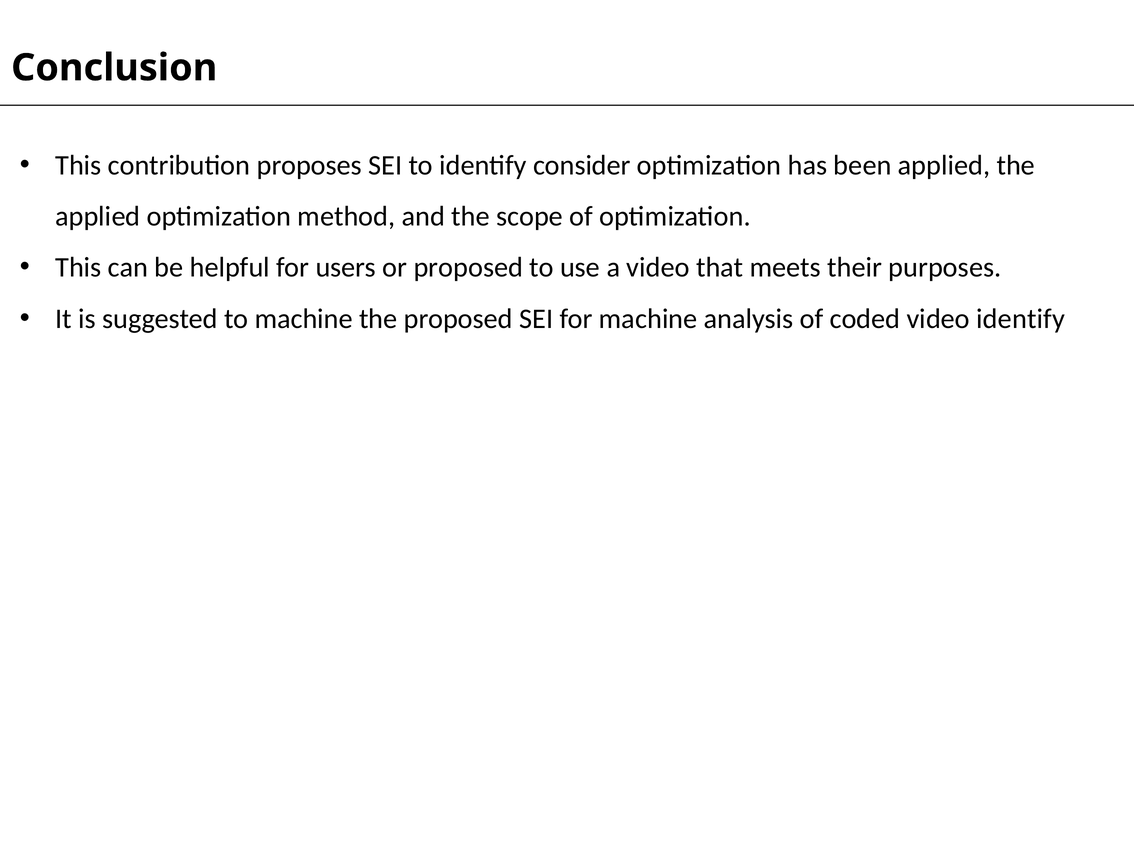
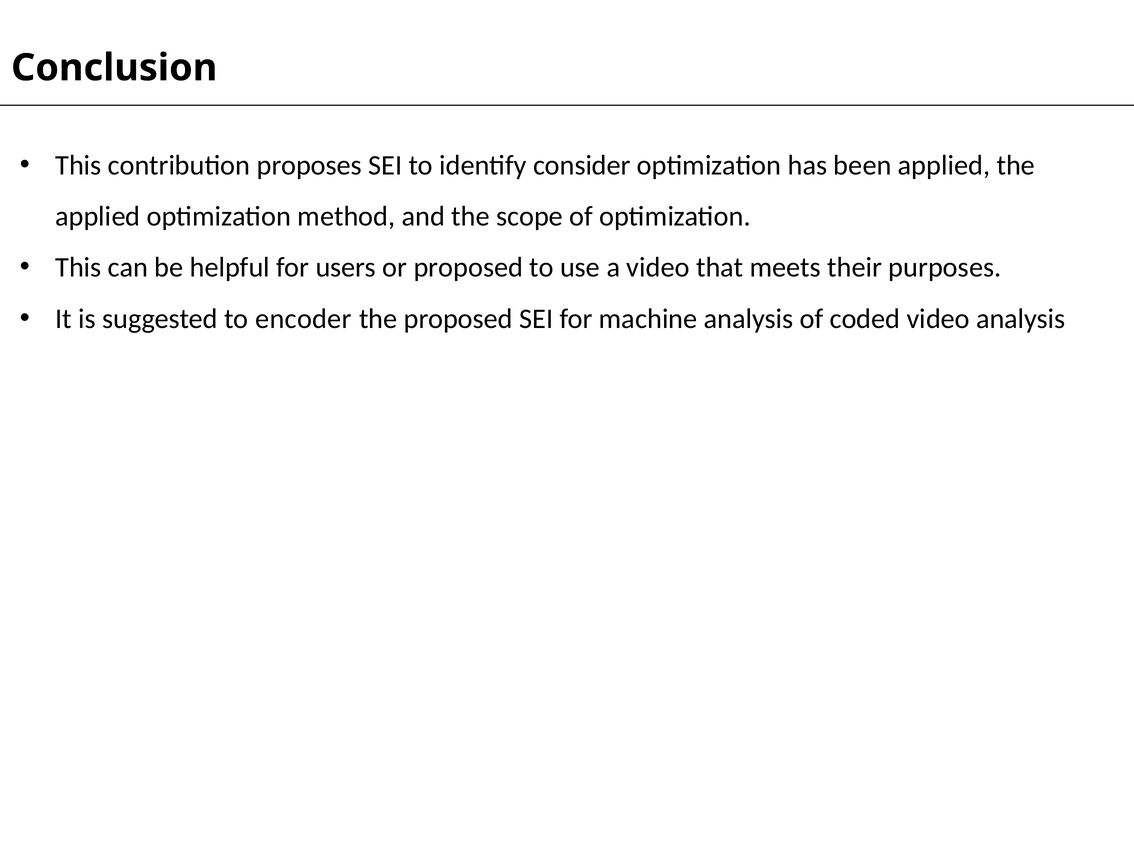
to machine: machine -> encoder
video identify: identify -> analysis
